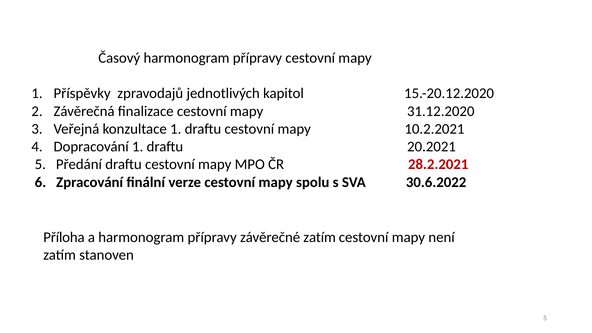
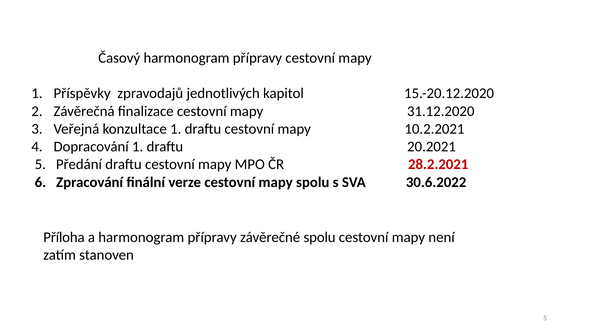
závěrečné zatím: zatím -> spolu
